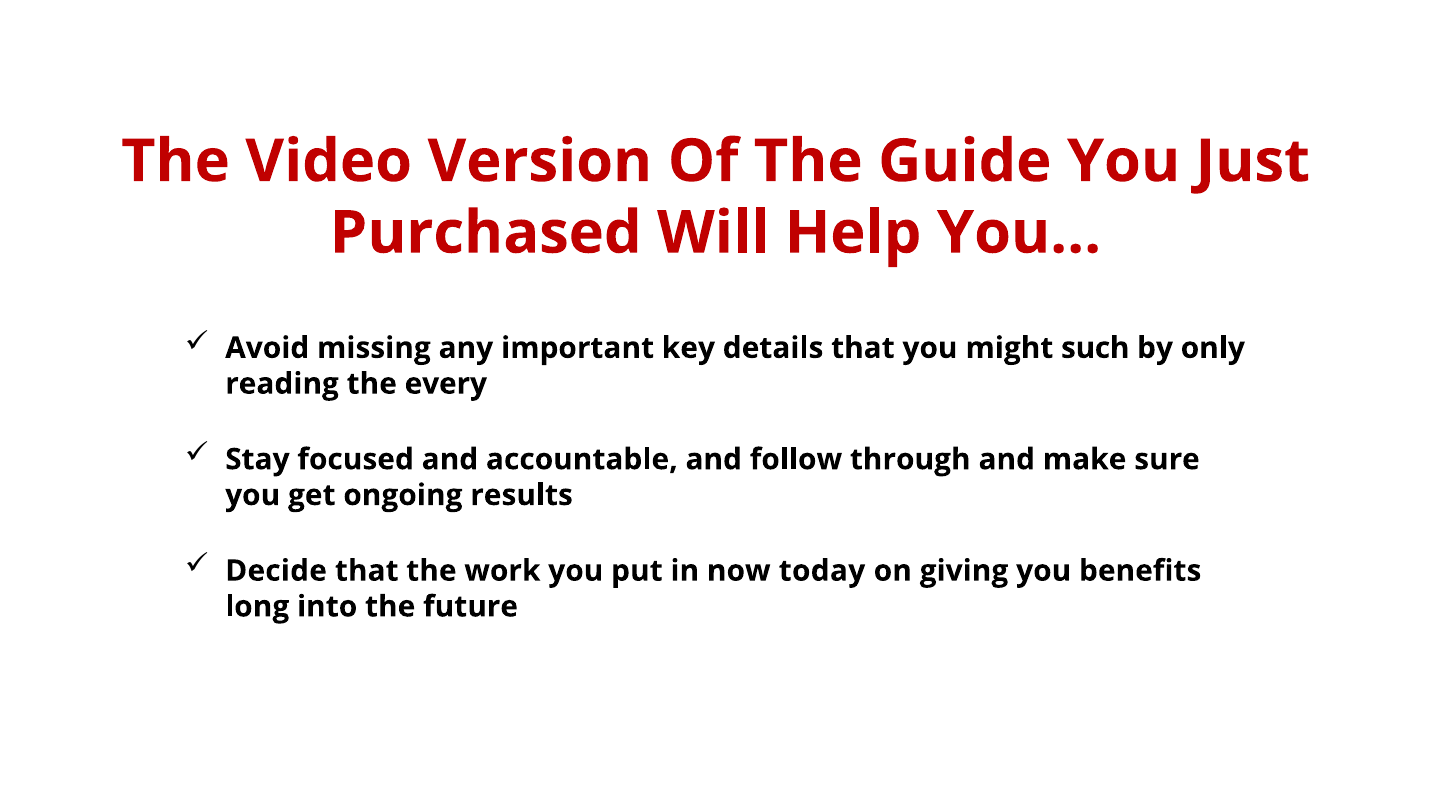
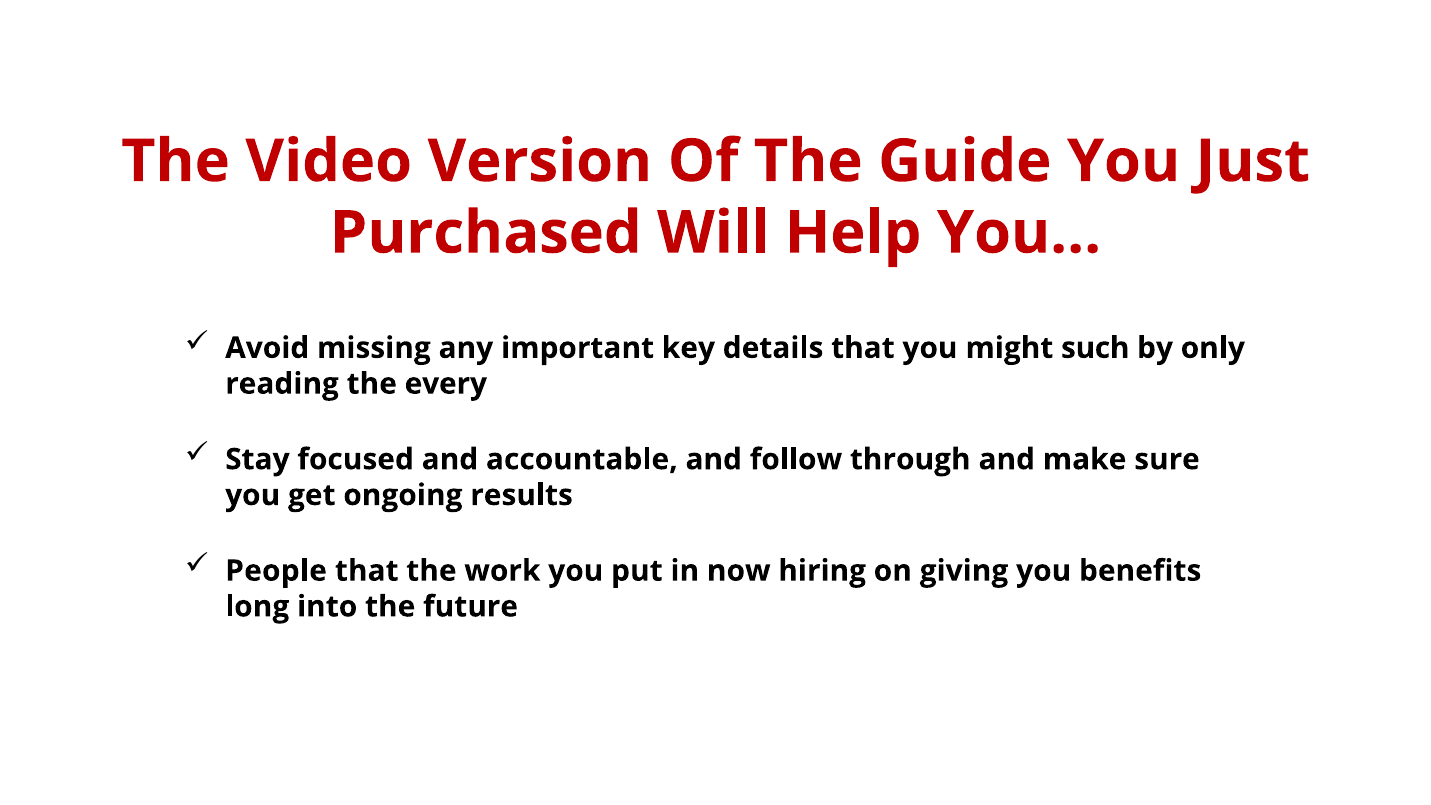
Decide: Decide -> People
today: today -> hiring
